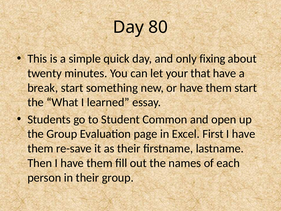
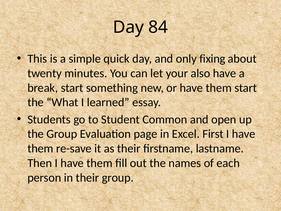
80: 80 -> 84
that: that -> also
